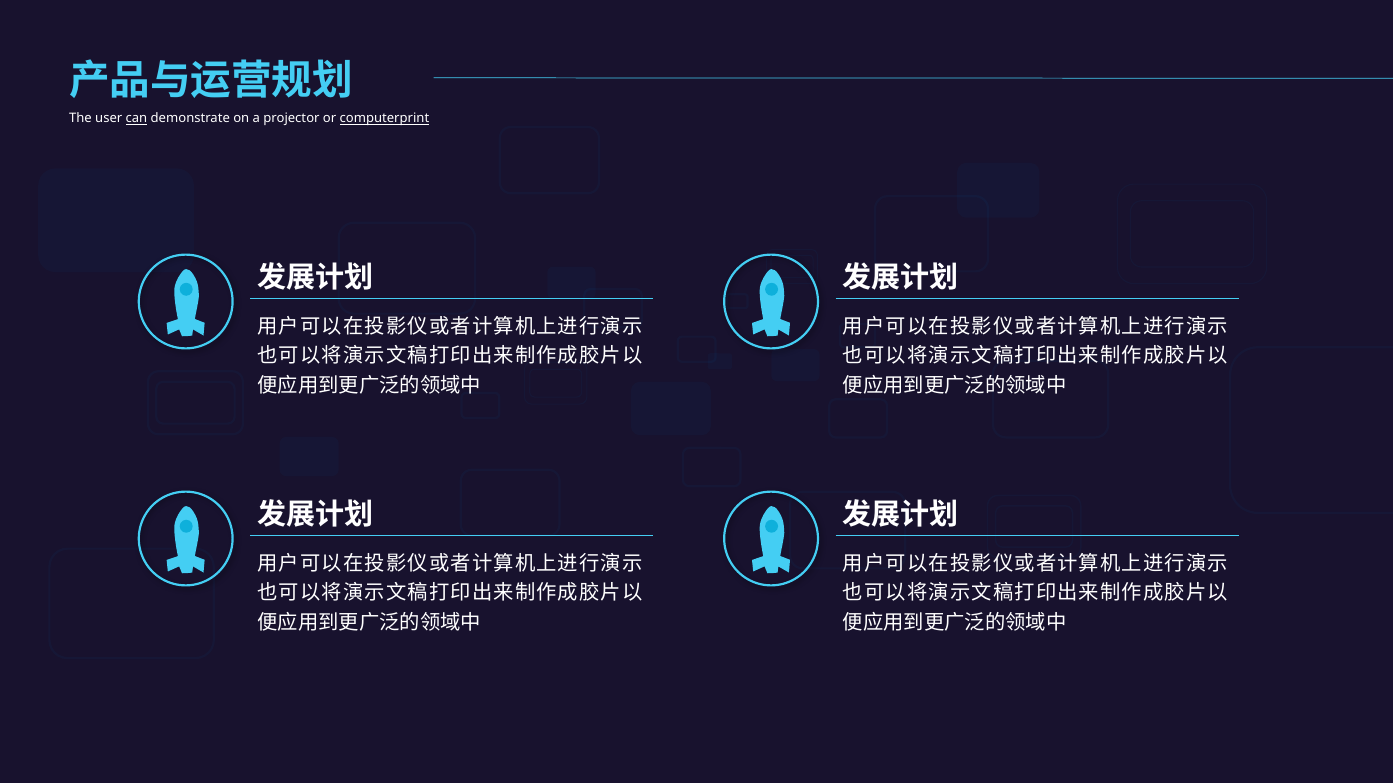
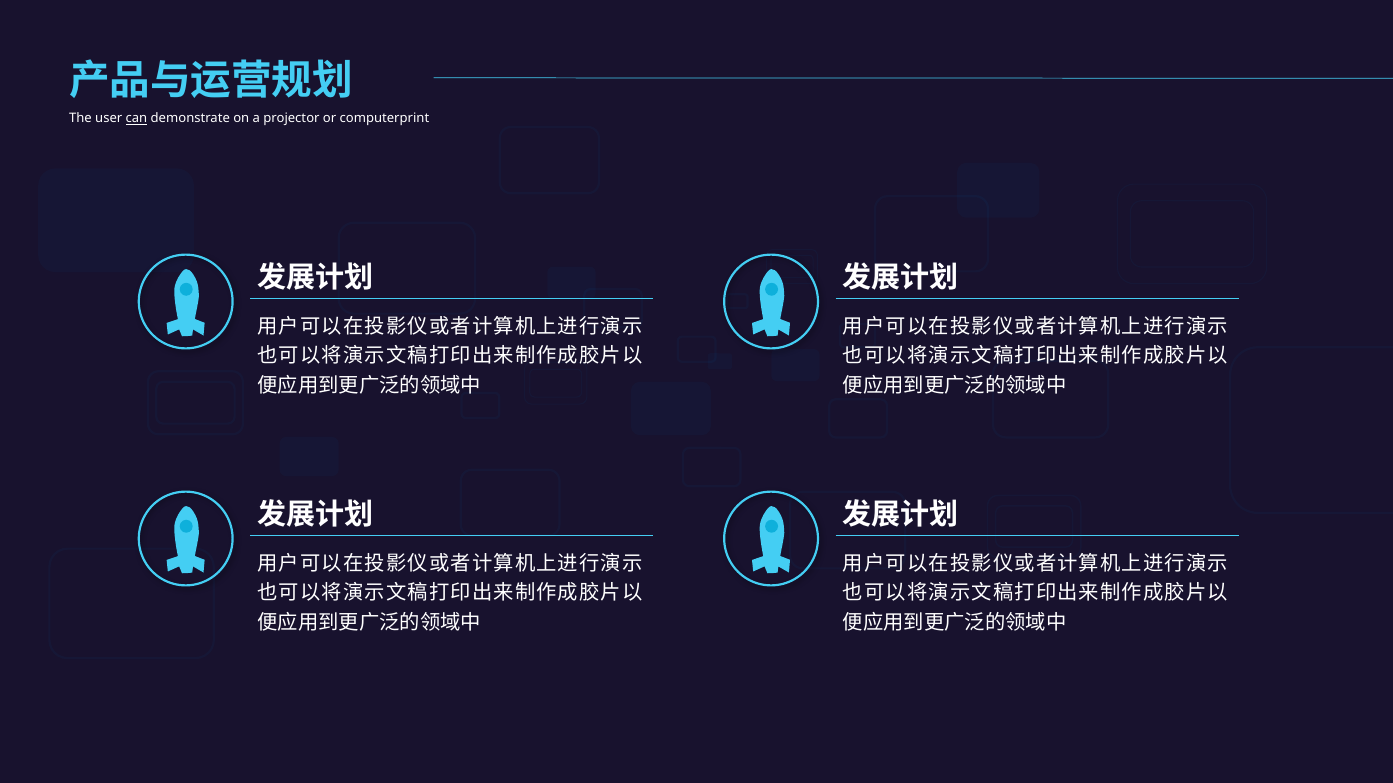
computerprint underline: present -> none
